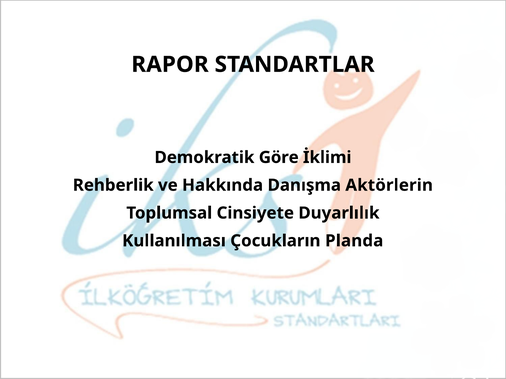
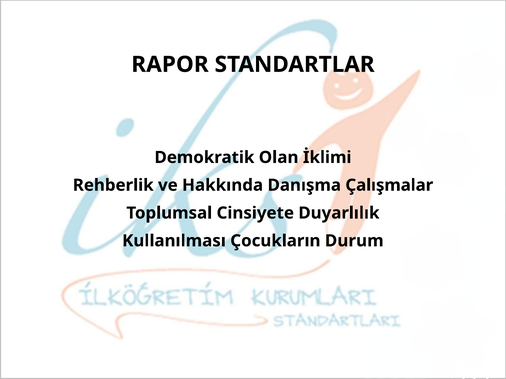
Göre: Göre -> Olan
Aktörlerin: Aktörlerin -> Çalışmalar
Planda: Planda -> Durum
